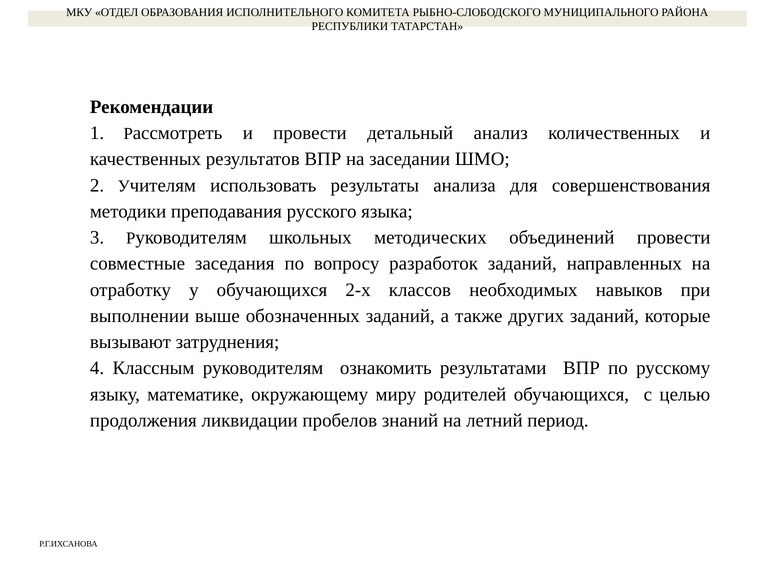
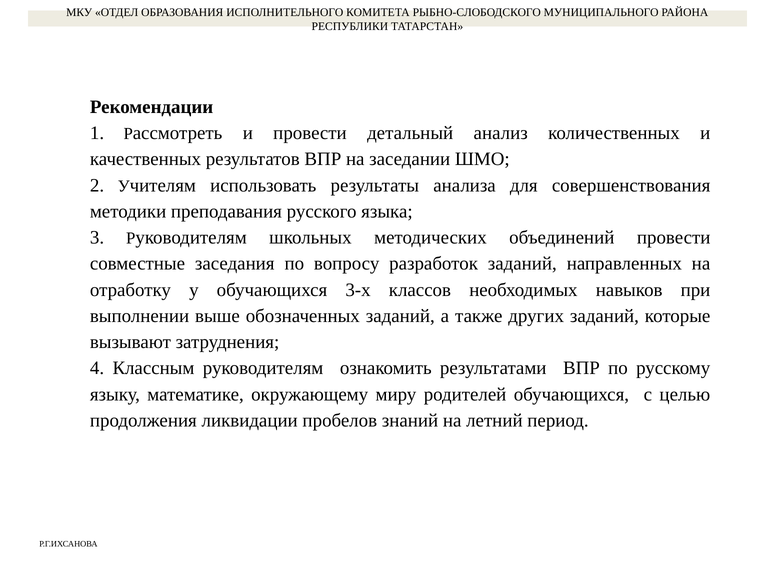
2-х: 2-х -> 3-х
